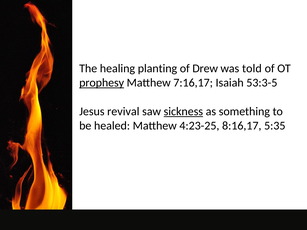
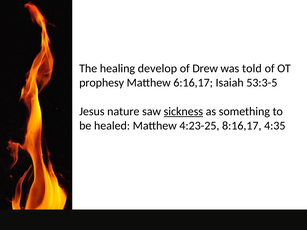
planting: planting -> develop
prophesy underline: present -> none
7:16,17: 7:16,17 -> 6:16,17
revival: revival -> nature
5:35: 5:35 -> 4:35
